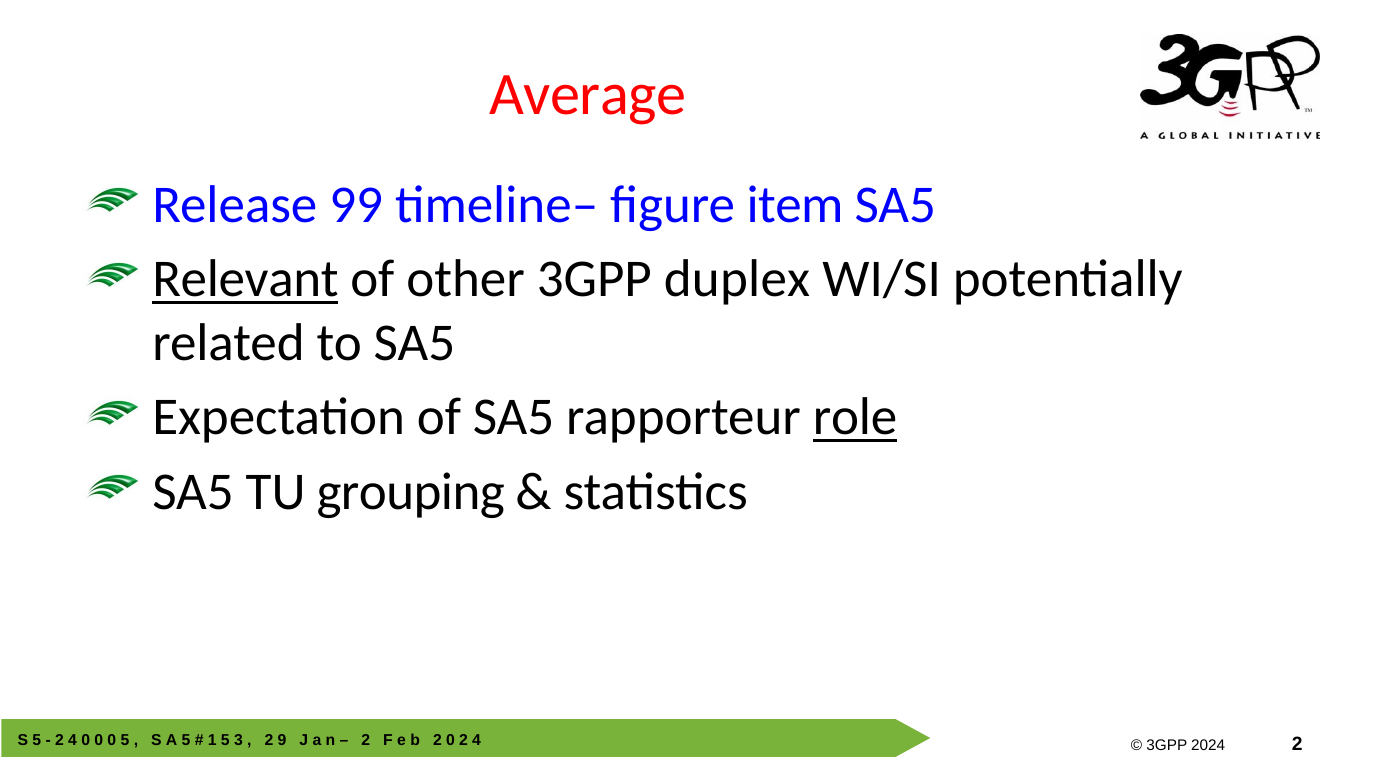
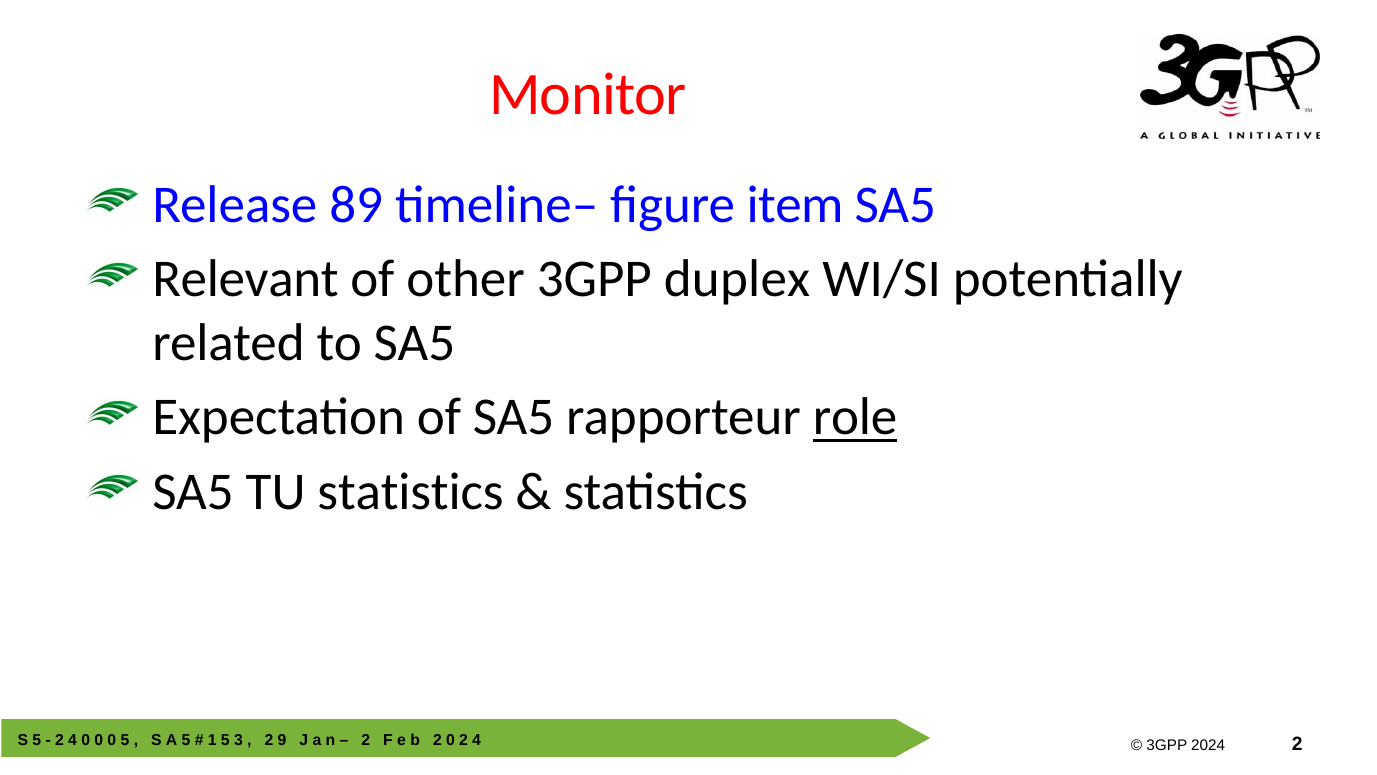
Average: Average -> Monitor
99: 99 -> 89
Relevant underline: present -> none
TU grouping: grouping -> statistics
